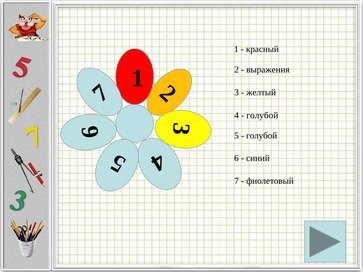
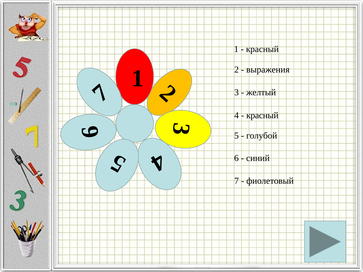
голубой at (262, 115): голубой -> красный
